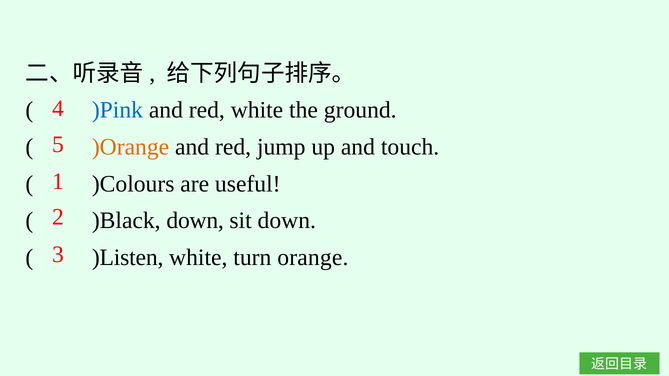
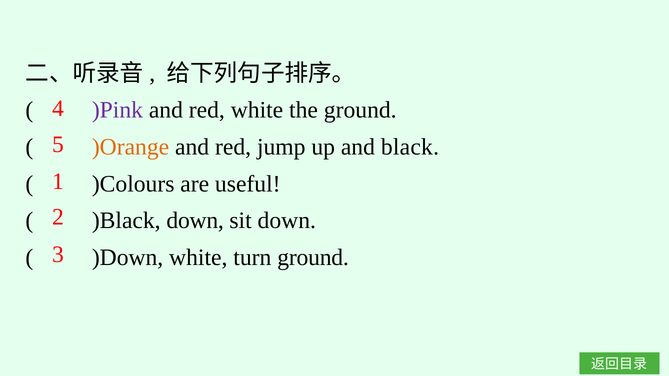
)Pink colour: blue -> purple
touch: touch -> black
)Listen: )Listen -> )Down
turn orange: orange -> ground
